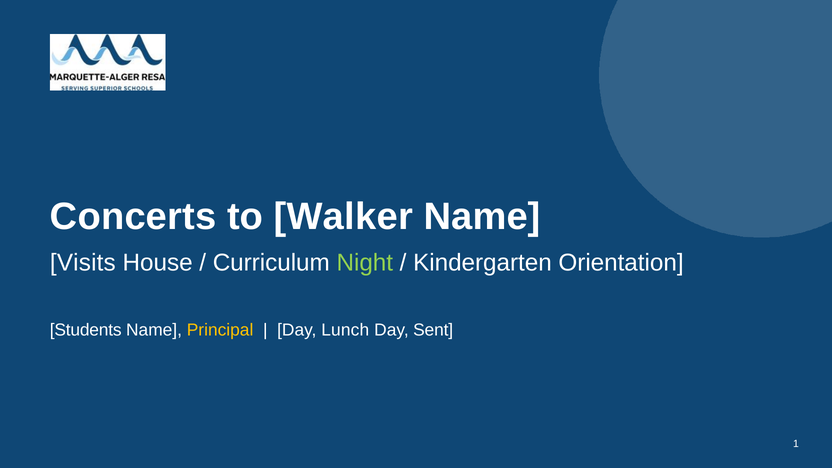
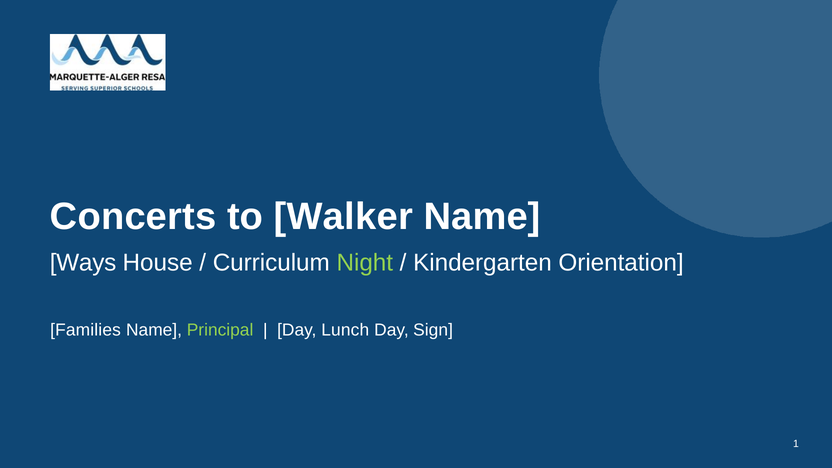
Visits: Visits -> Ways
Students: Students -> Families
Principal colour: yellow -> light green
Sent: Sent -> Sign
